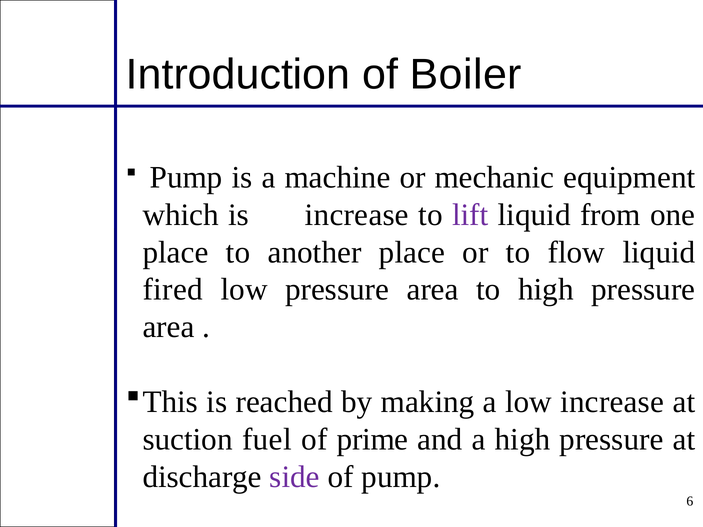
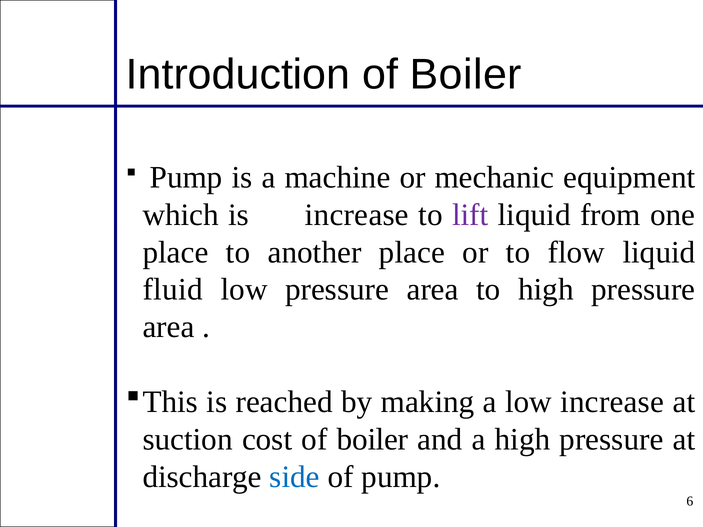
fired: fired -> fluid
fuel: fuel -> cost
prime at (373, 440): prime -> boiler
side colour: purple -> blue
